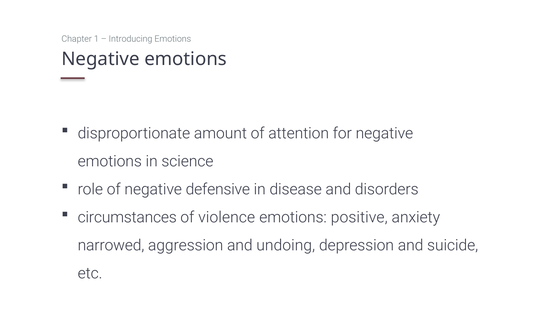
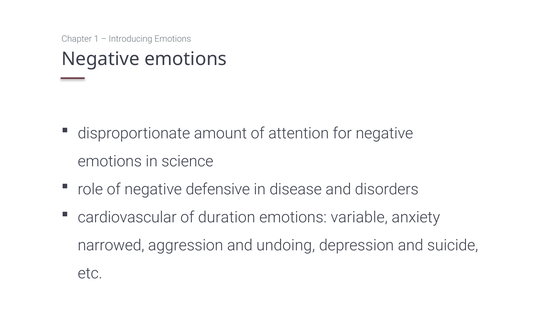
circumstances: circumstances -> cardiovascular
violence: violence -> duration
positive: positive -> variable
